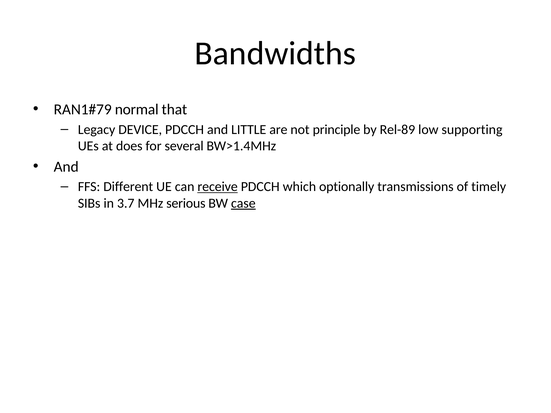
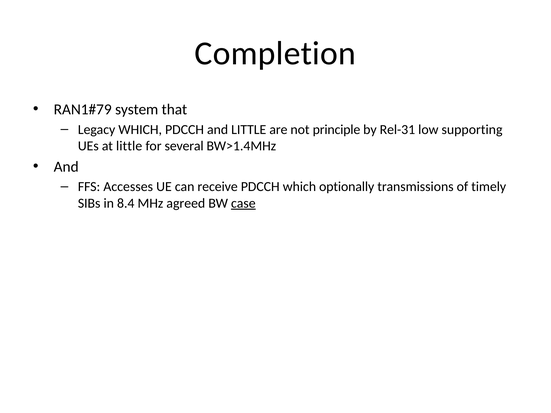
Bandwidths: Bandwidths -> Completion
normal: normal -> system
Legacy DEVICE: DEVICE -> WHICH
Rel-89: Rel-89 -> Rel-31
at does: does -> little
Different: Different -> Accesses
receive underline: present -> none
3.7: 3.7 -> 8.4
serious: serious -> agreed
